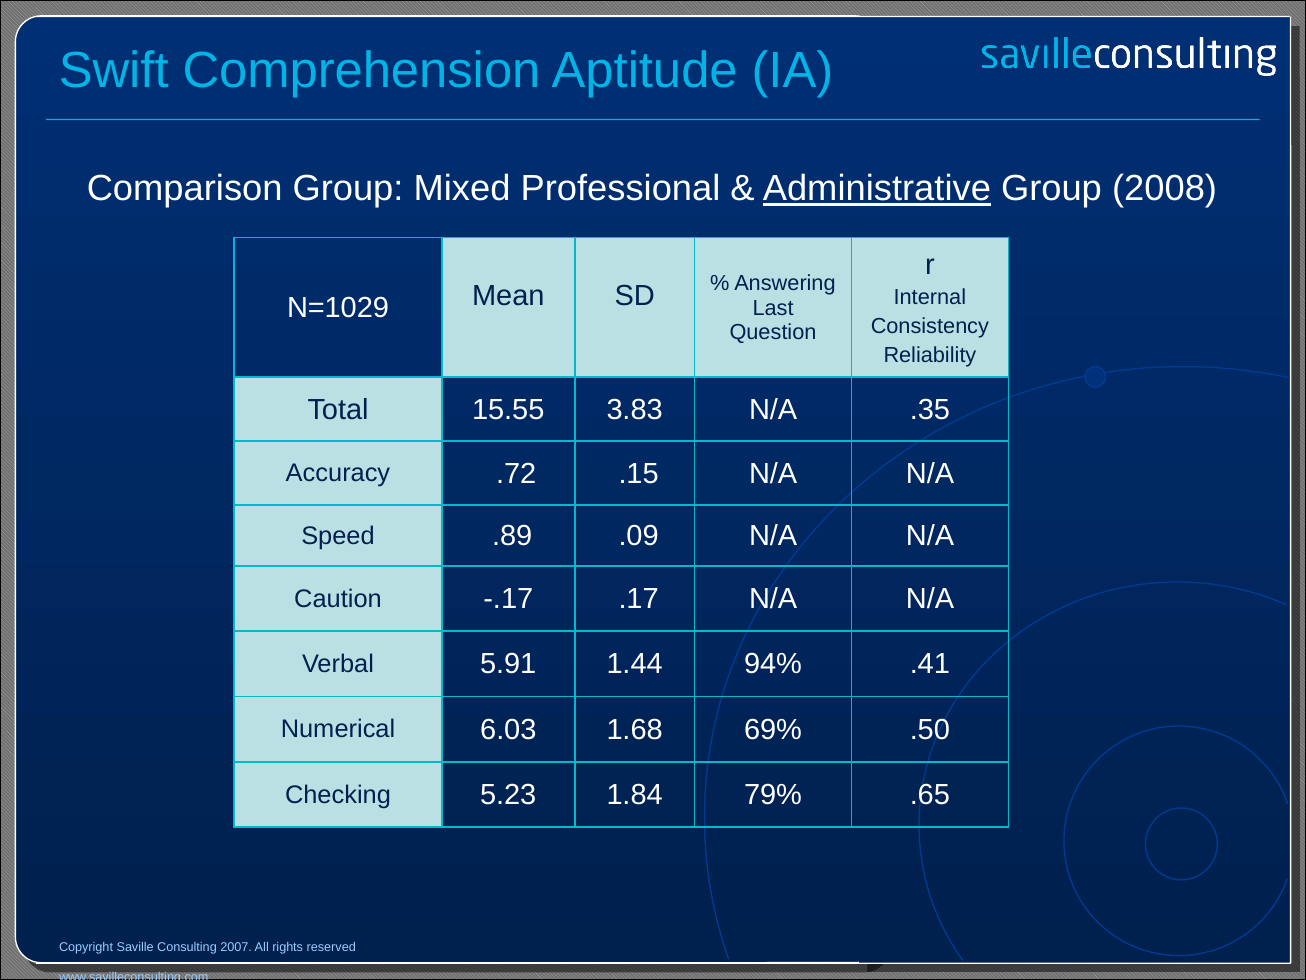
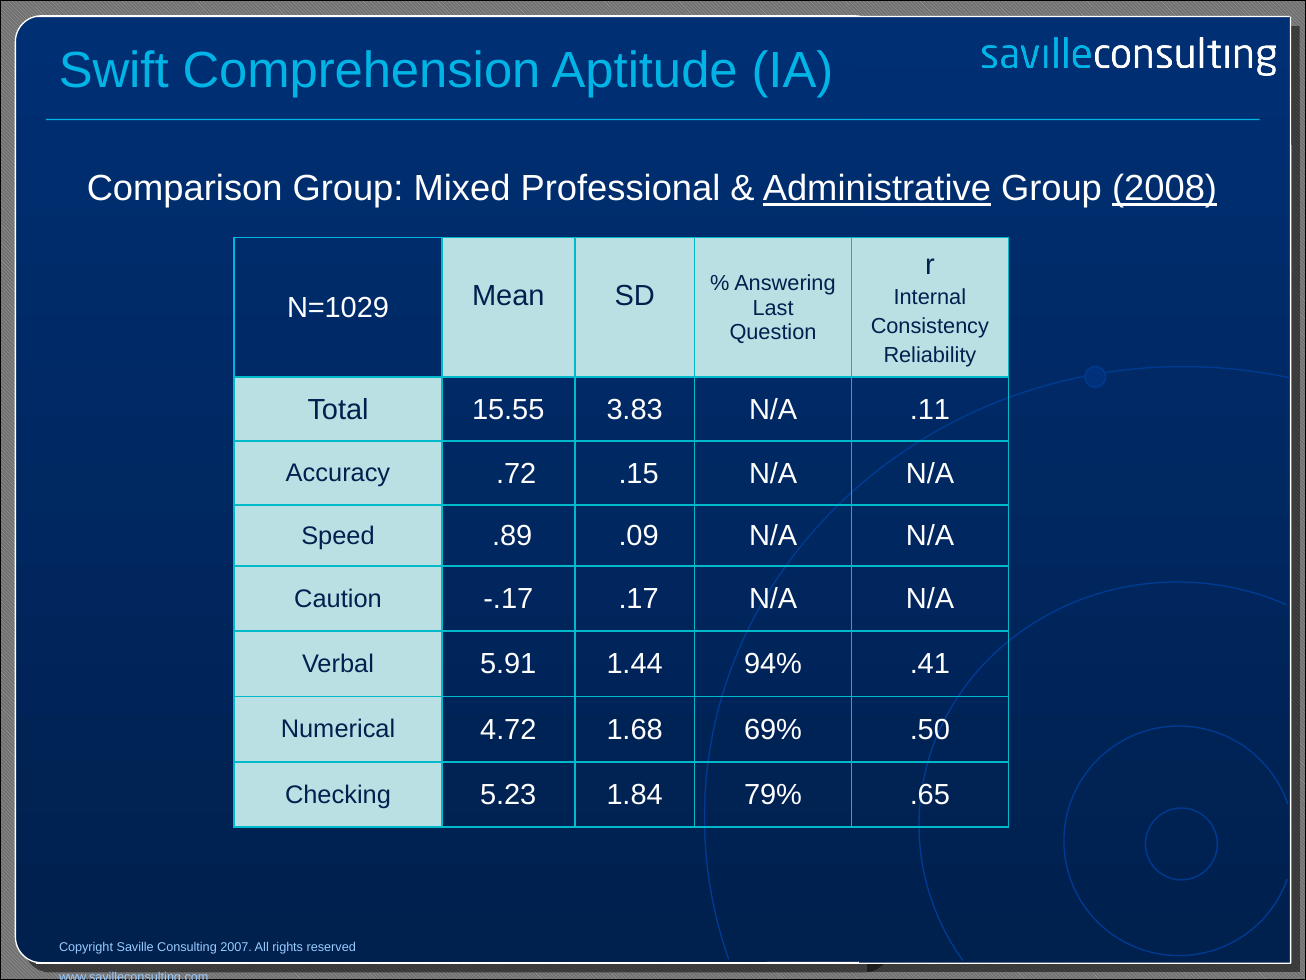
2008 underline: none -> present
.35: .35 -> .11
6.03: 6.03 -> 4.72
